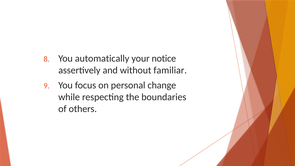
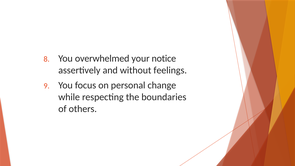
automatically: automatically -> overwhelmed
familiar: familiar -> feelings
